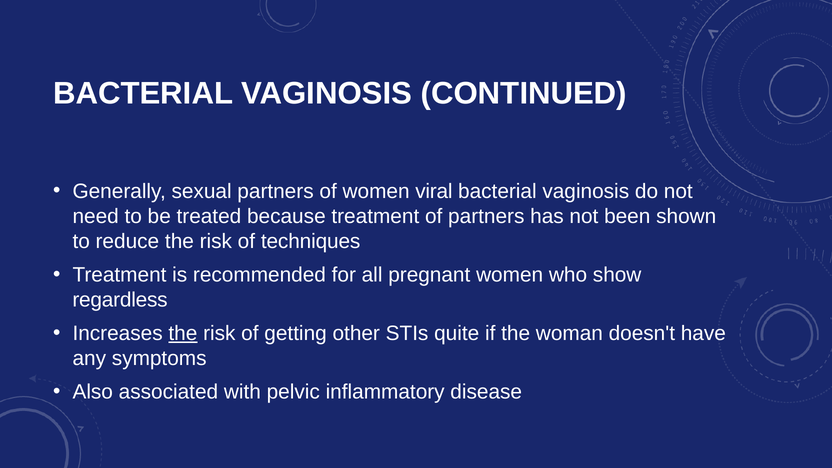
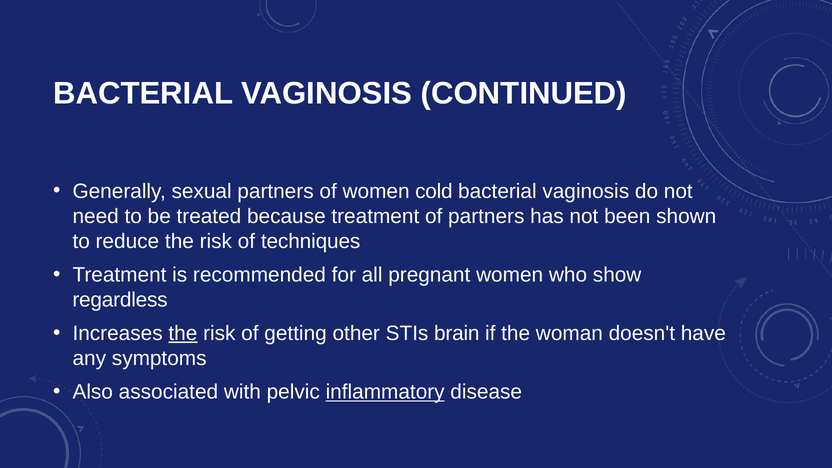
viral: viral -> cold
quite: quite -> brain
inflammatory underline: none -> present
